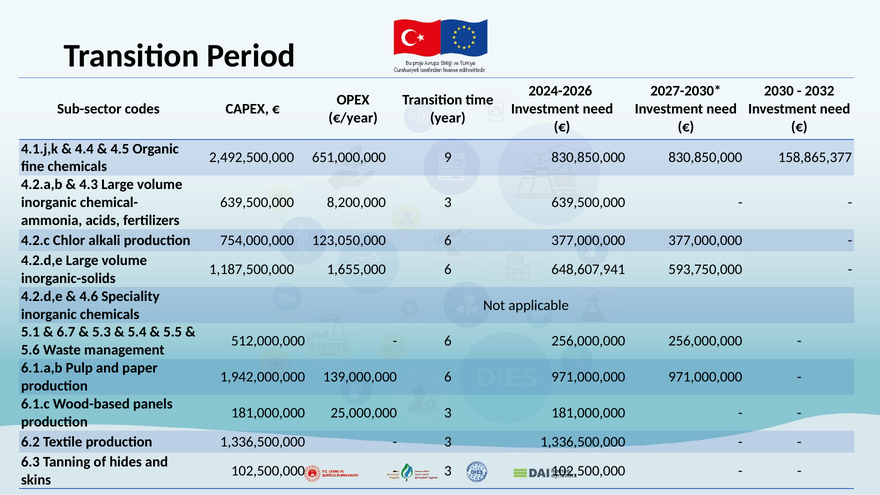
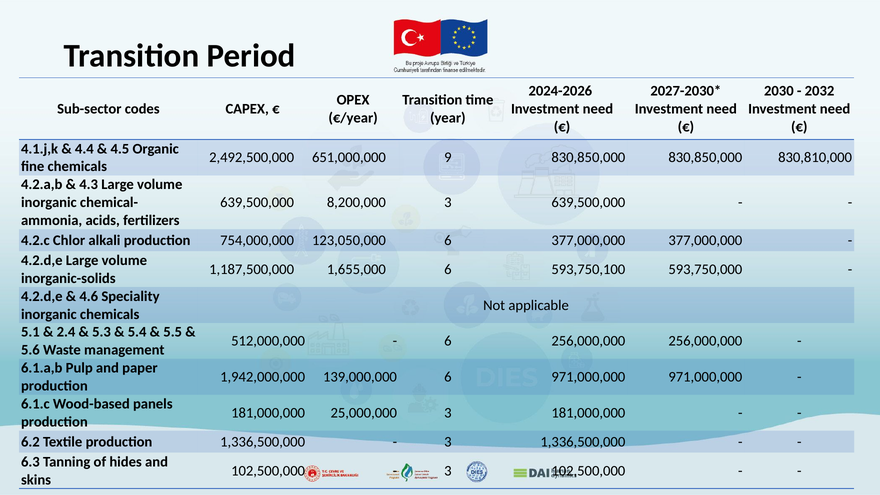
158,865,377: 158,865,377 -> 830,810,000
648,607,941: 648,607,941 -> 593,750,100
6.7: 6.7 -> 2.4
